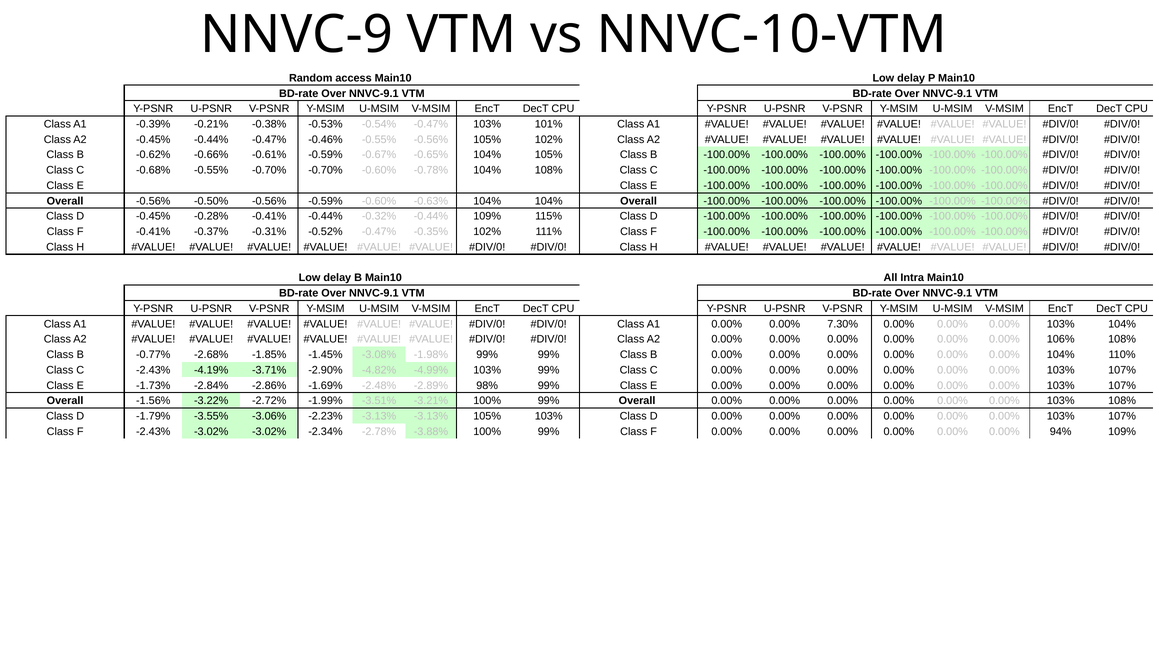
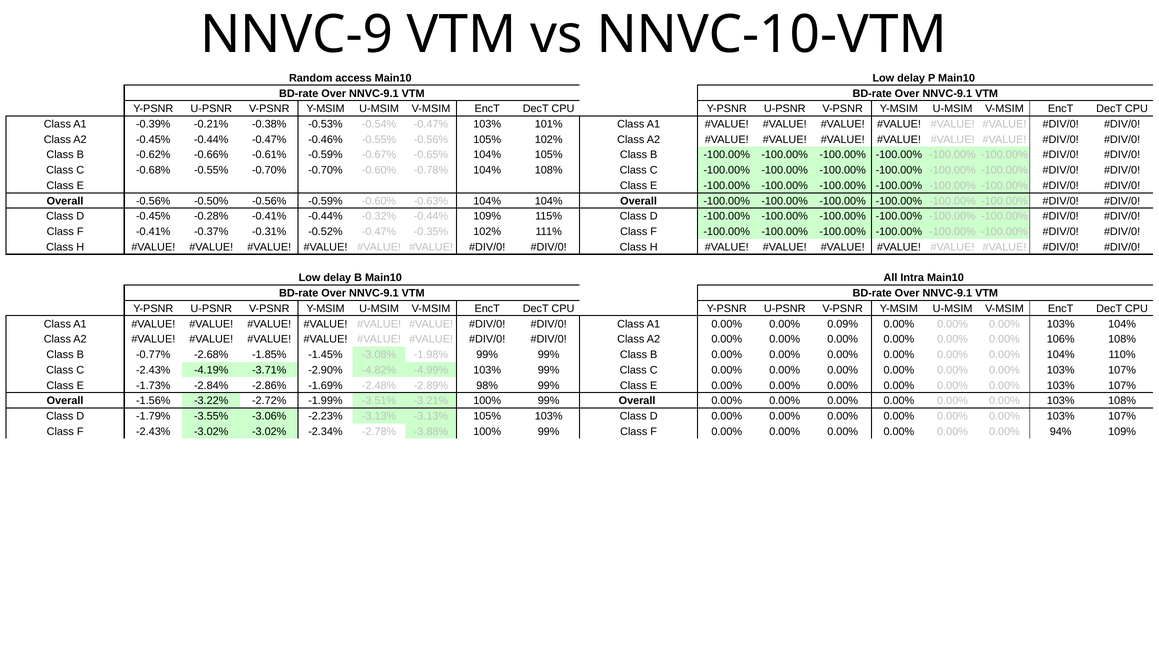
7.30%: 7.30% -> 0.09%
